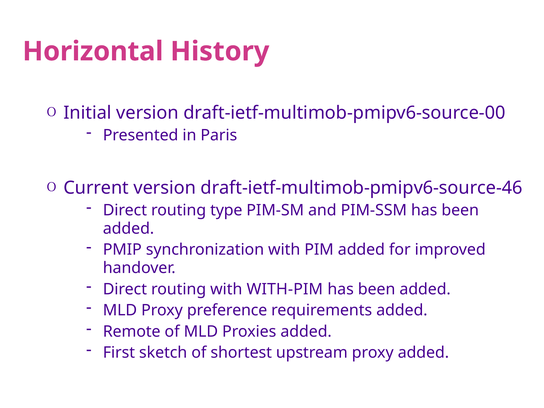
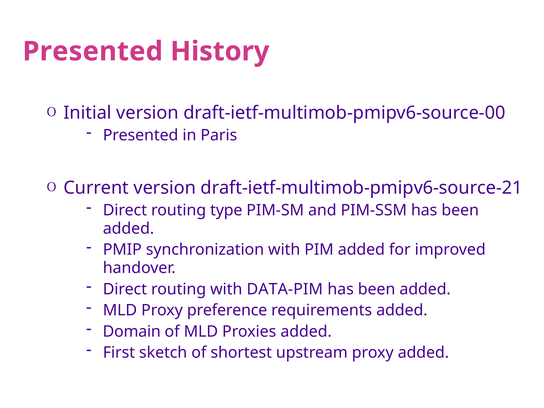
Horizontal at (93, 51): Horizontal -> Presented
draft-ietf-multimob-pmipv6-source-46: draft-ietf-multimob-pmipv6-source-46 -> draft-ietf-multimob-pmipv6-source-21
WITH-PIM: WITH-PIM -> DATA-PIM
Remote: Remote -> Domain
